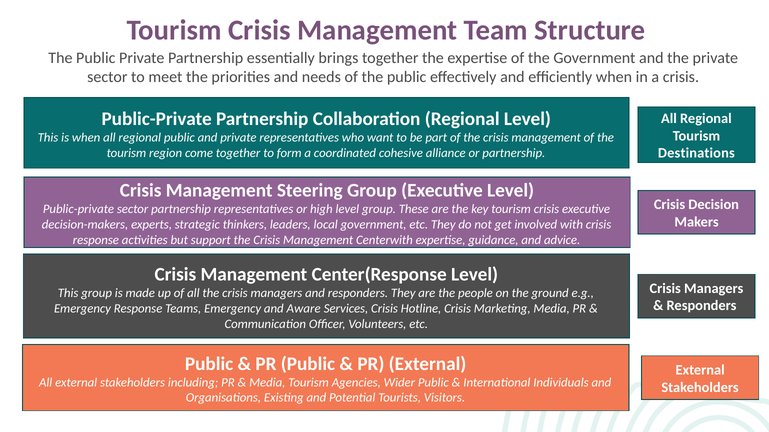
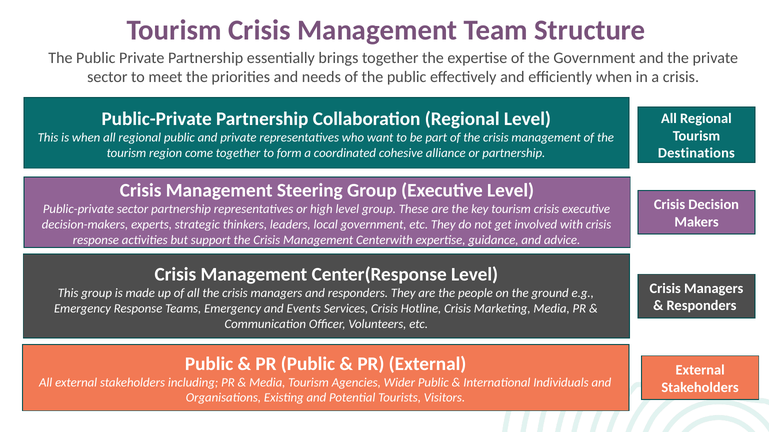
Aware: Aware -> Events
